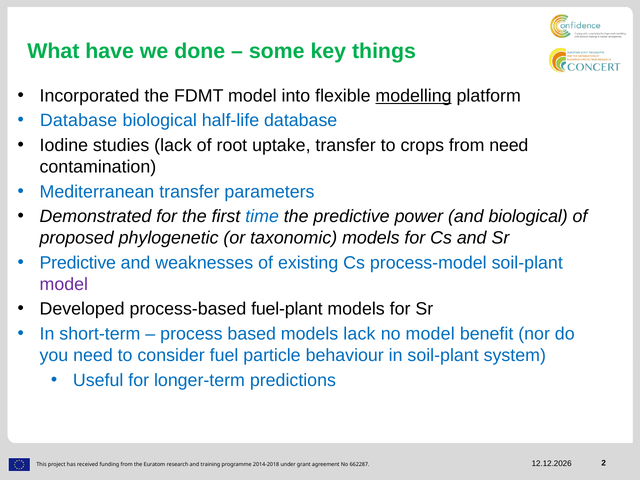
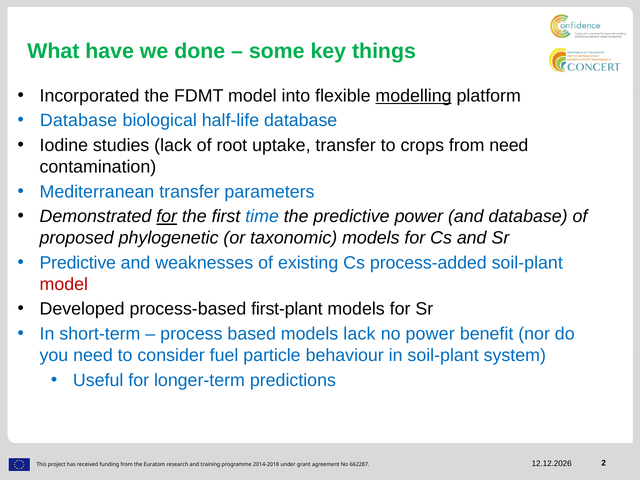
for at (167, 217) underline: none -> present
and biological: biological -> database
process-model: process-model -> process-added
model at (64, 284) colour: purple -> red
fuel-plant: fuel-plant -> first-plant
no model: model -> power
